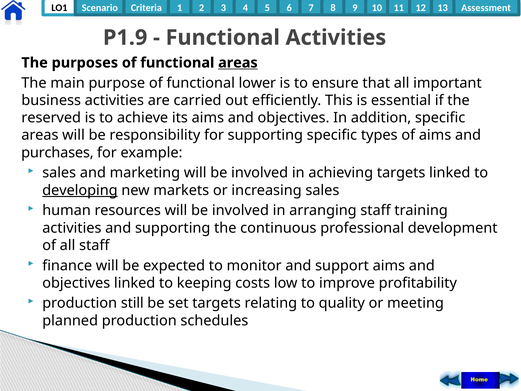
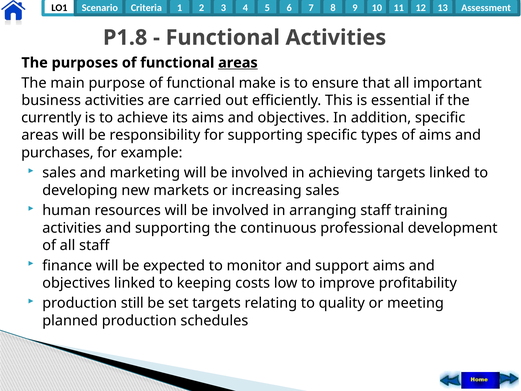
P1.9: P1.9 -> P1.8
lower: lower -> make
reserved: reserved -> currently
developing underline: present -> none
